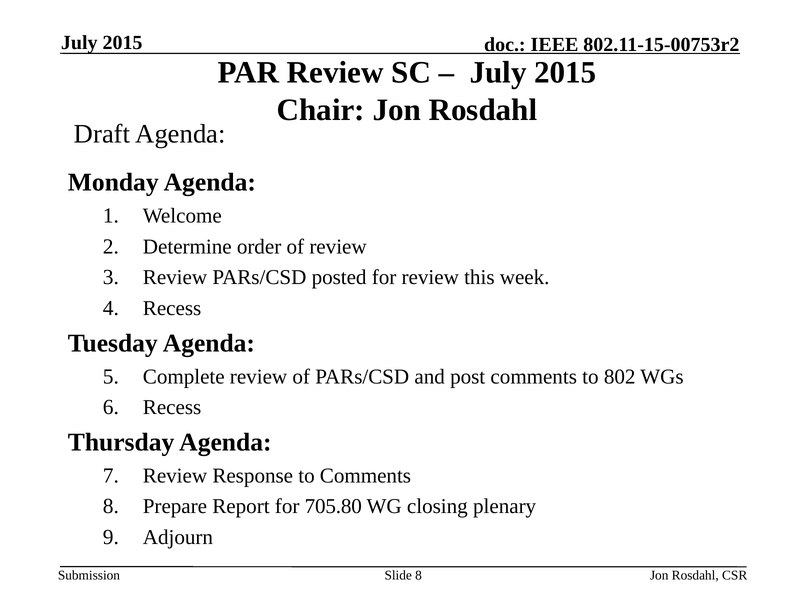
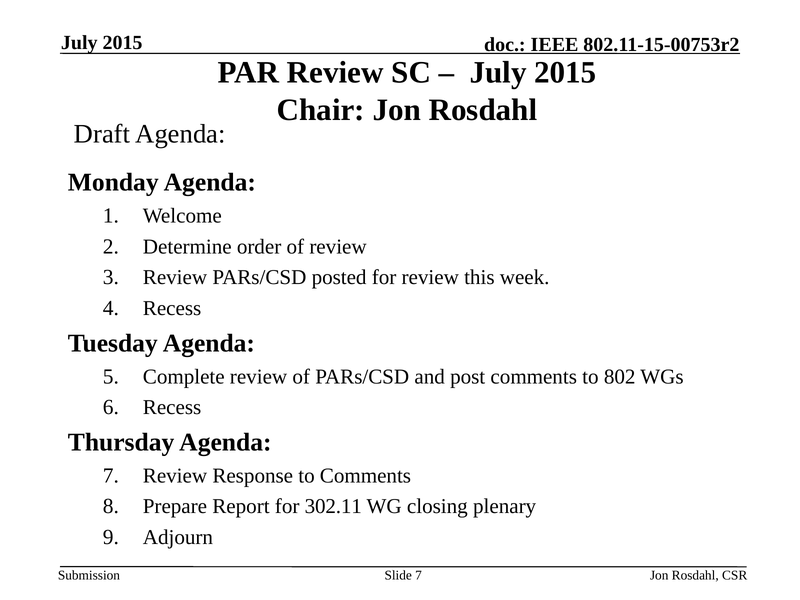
705.80: 705.80 -> 302.11
Slide 8: 8 -> 7
